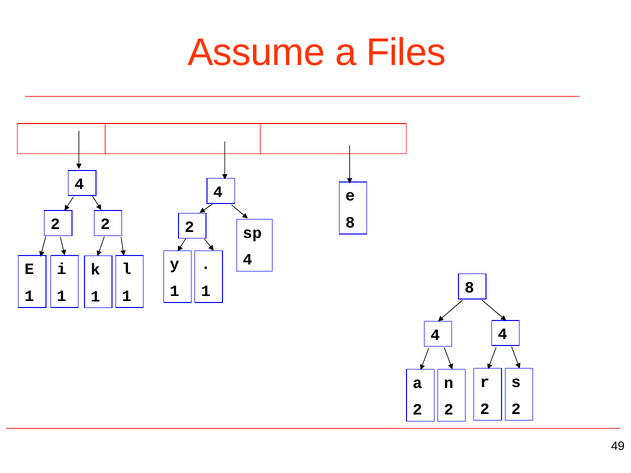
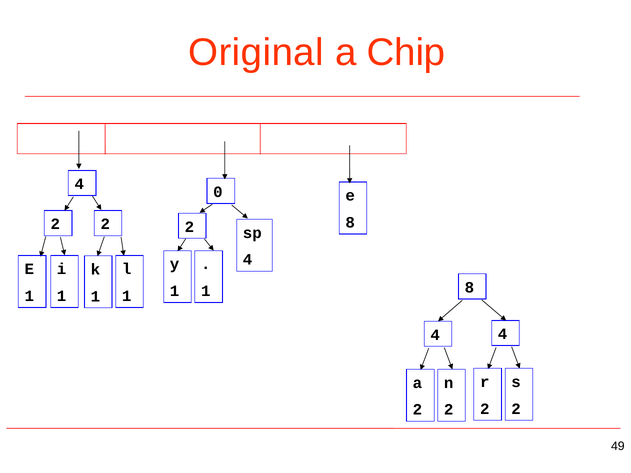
Assume: Assume -> Original
Files: Files -> Chip
4 at (218, 192): 4 -> 0
